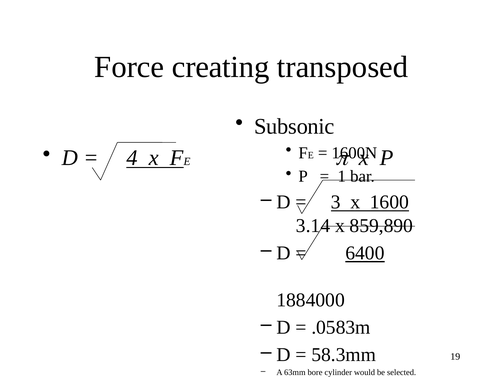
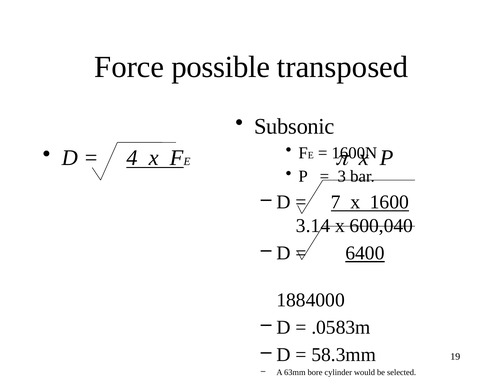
creating: creating -> possible
1: 1 -> 3
3: 3 -> 7
859,890: 859,890 -> 600,040
